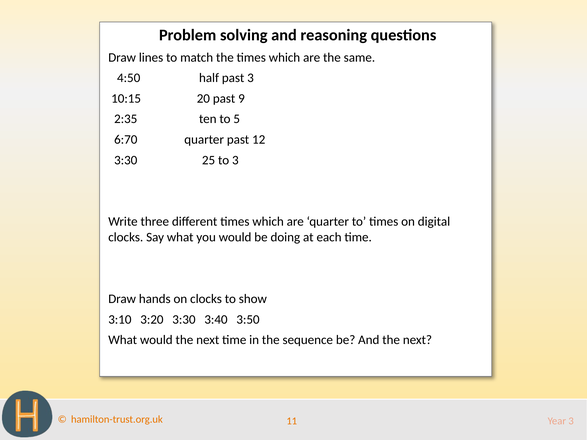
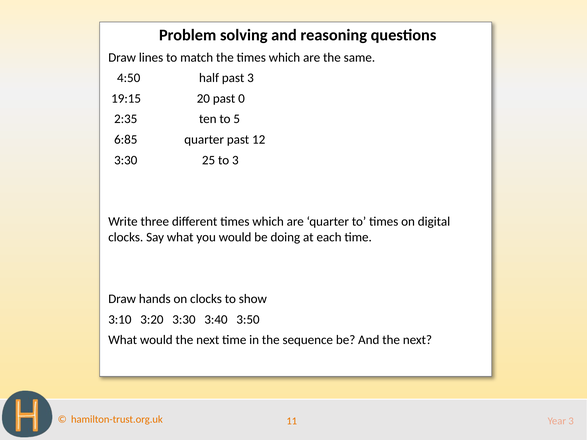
10:15: 10:15 -> 19:15
9: 9 -> 0
6:70: 6:70 -> 6:85
